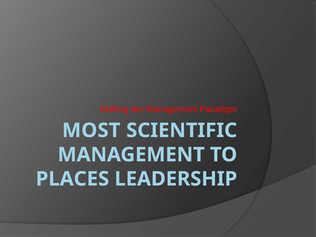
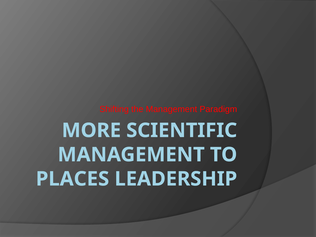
MOST: MOST -> MORE
